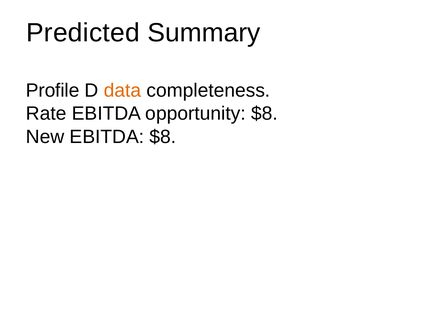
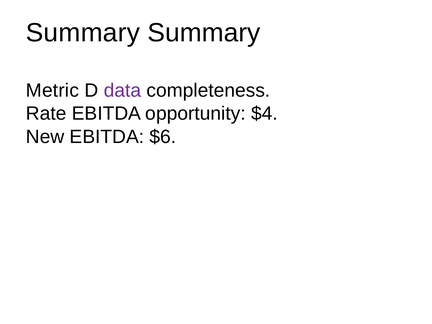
Predicted at (83, 33): Predicted -> Summary
Profile: Profile -> Metric
data colour: orange -> purple
opportunity $8: $8 -> $4
EBITDA $8: $8 -> $6
